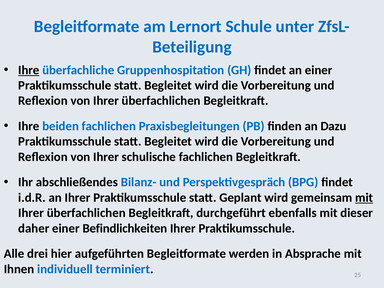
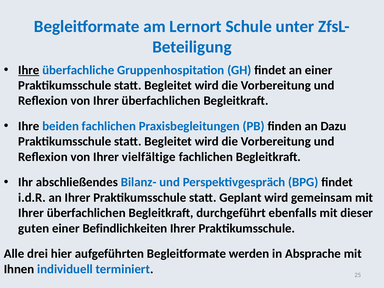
schulische: schulische -> vielfältige
mit at (364, 198) underline: present -> none
daher: daher -> guten
